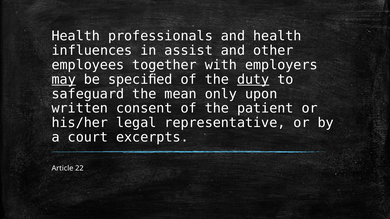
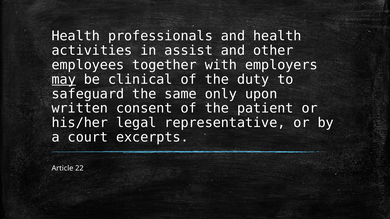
influences: influences -> activities
speciﬁed: speciﬁed -> clinical
duty underline: present -> none
mean: mean -> same
